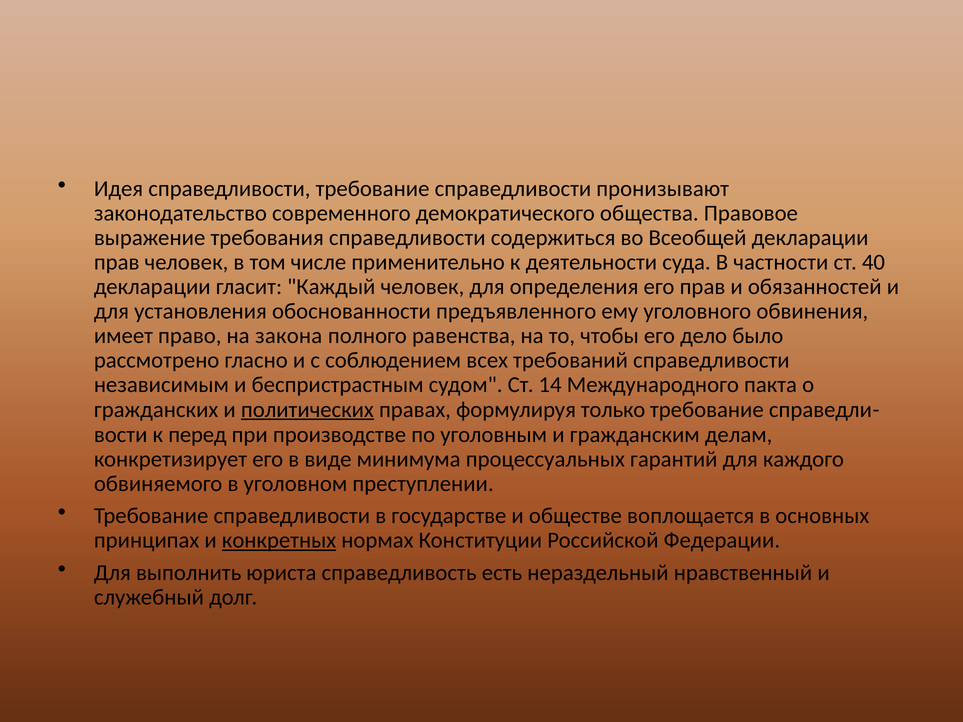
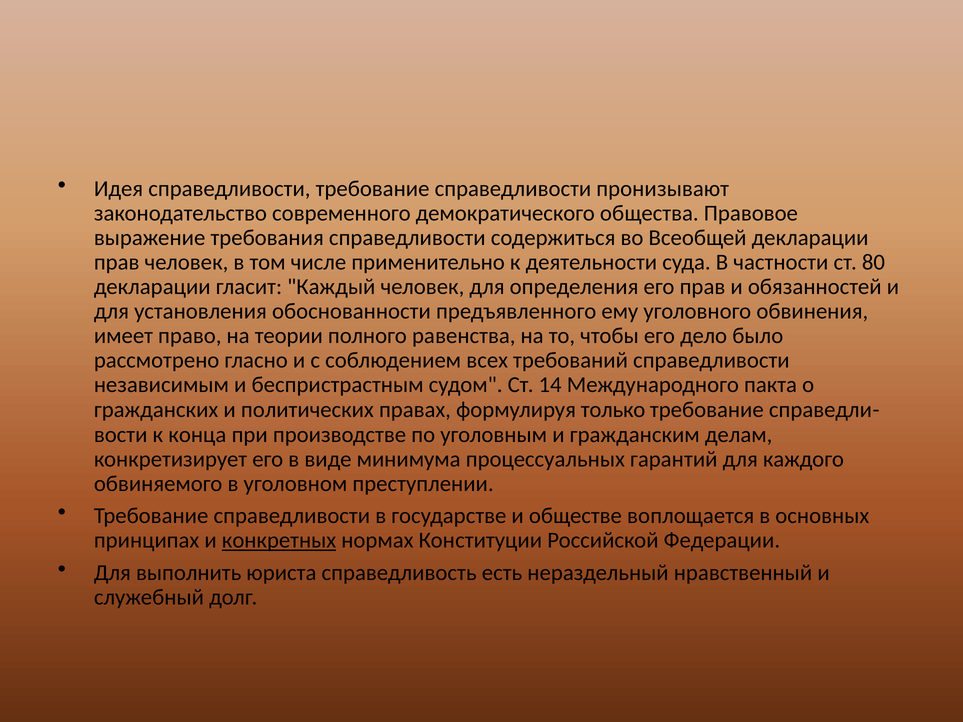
40: 40 -> 80
закона: закона -> теории
политических underline: present -> none
перед: перед -> конца
